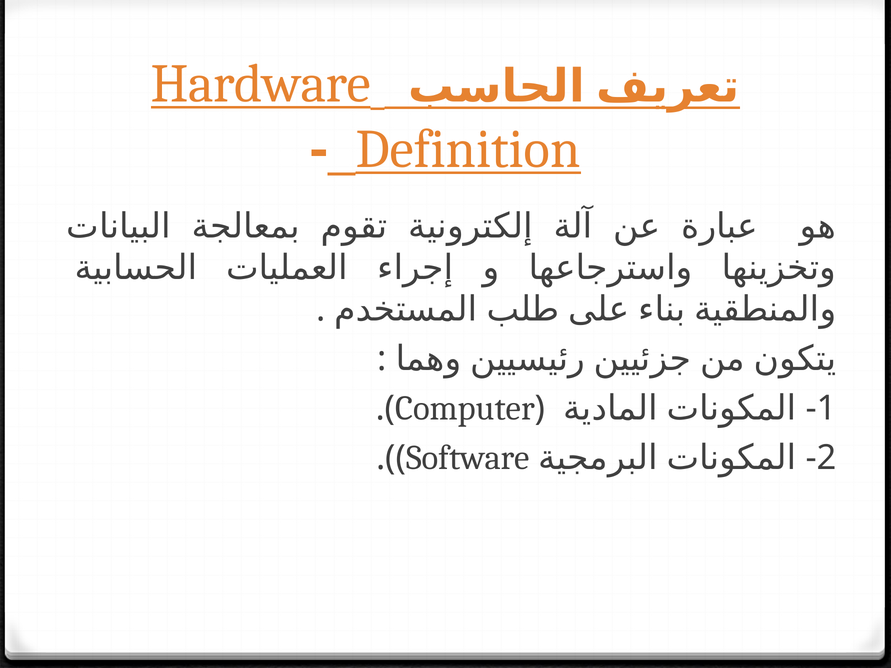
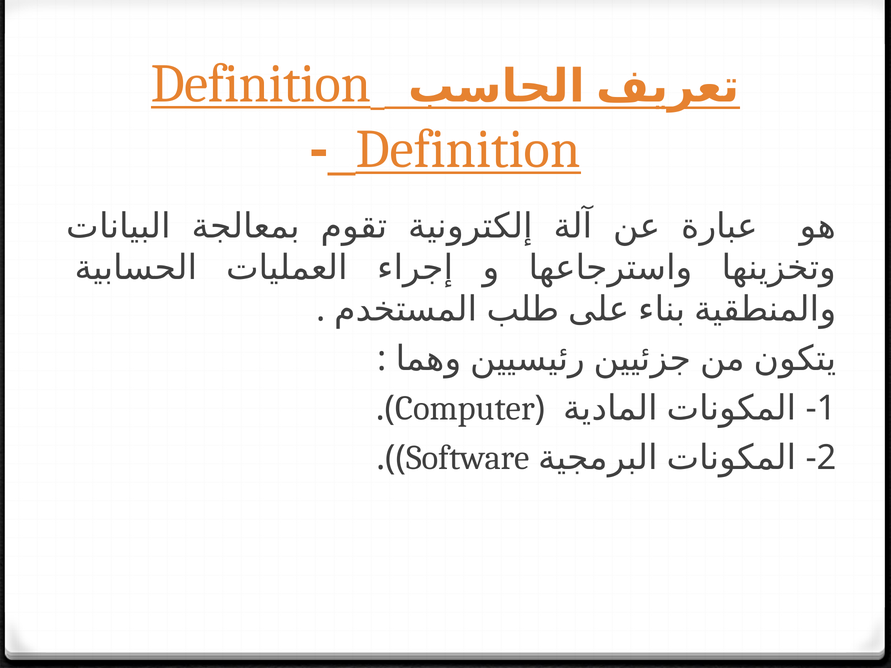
Hardware at (261, 84): Hardware -> Definition
